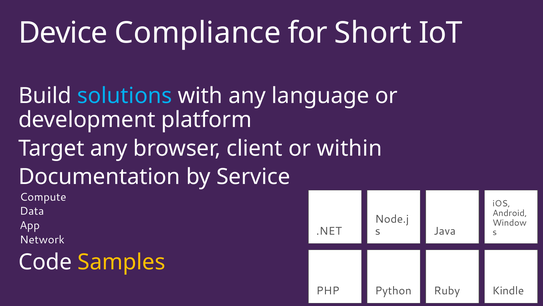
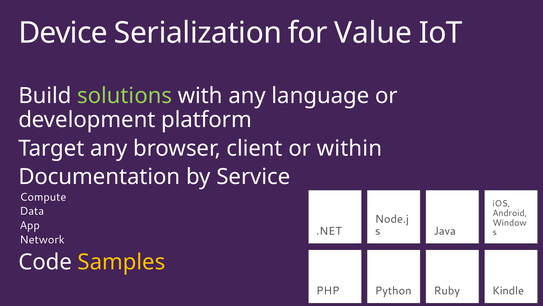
Compliance: Compliance -> Serialization
Short: Short -> Value
solutions colour: light blue -> light green
